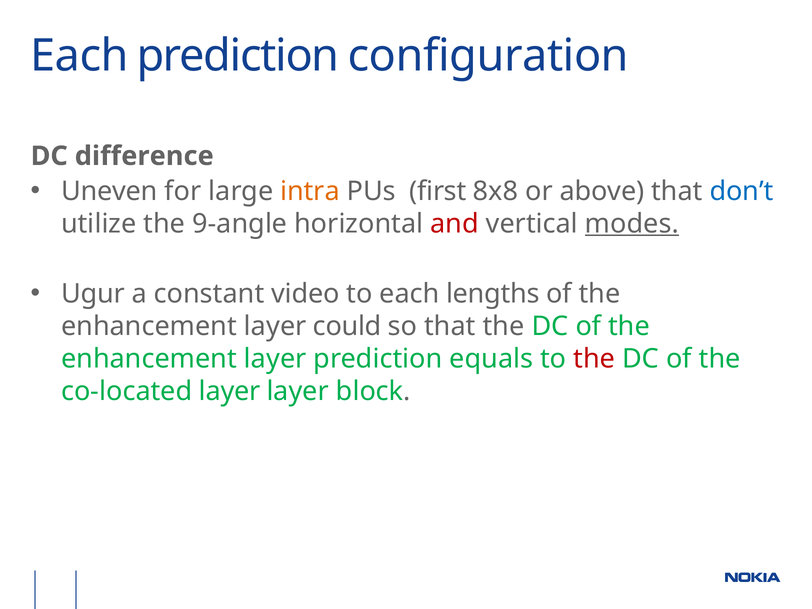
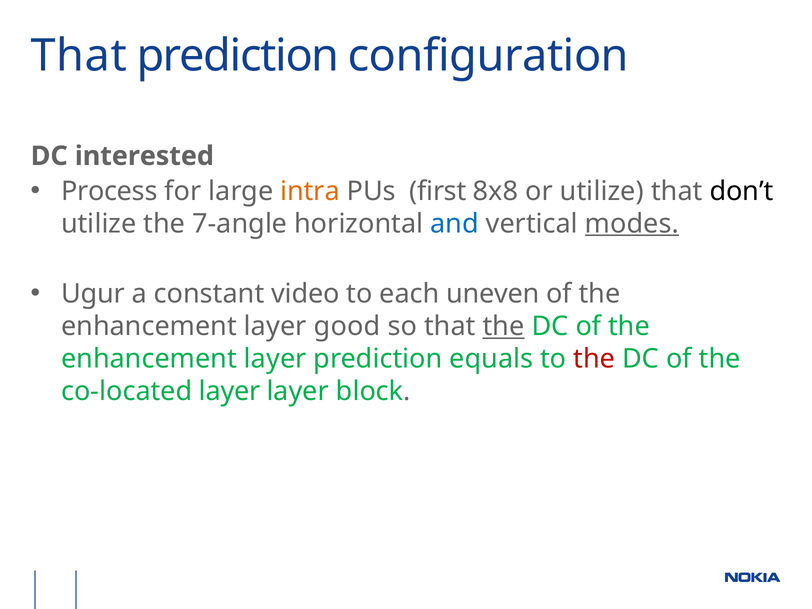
Each at (79, 56): Each -> That
difference: difference -> interested
Uneven: Uneven -> Process
or above: above -> utilize
don’t colour: blue -> black
9-angle: 9-angle -> 7-angle
and colour: red -> blue
lengths: lengths -> uneven
could: could -> good
the at (504, 326) underline: none -> present
